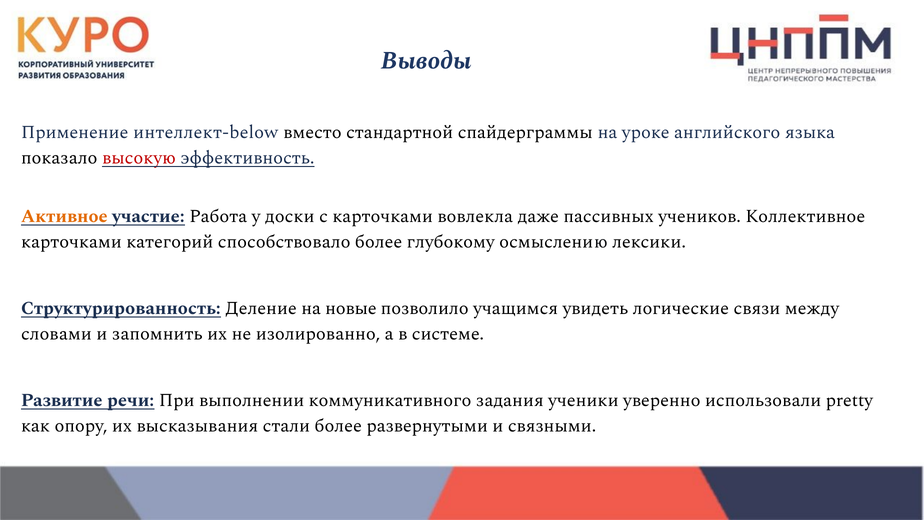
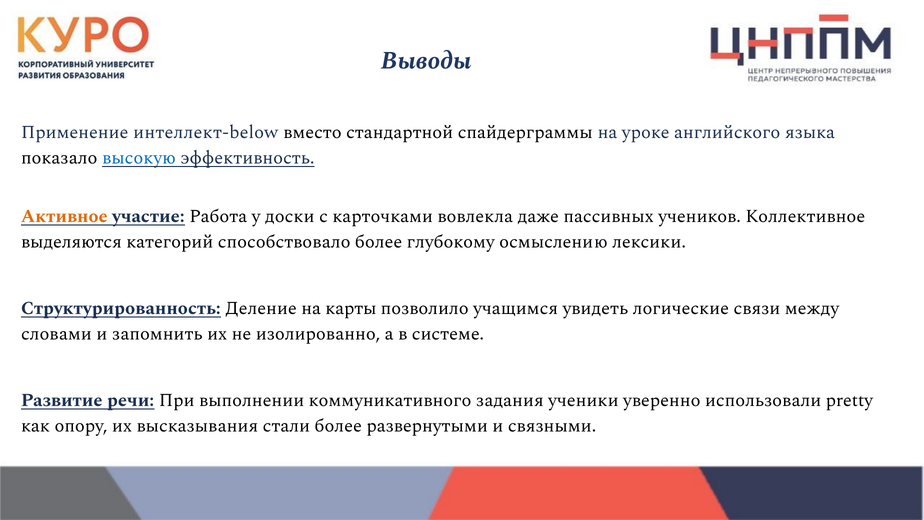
высокую colour: red -> blue
карточками at (71, 241): карточками -> выделяются
новые: новые -> карты
